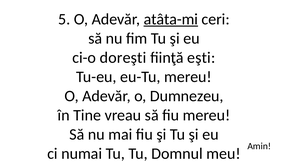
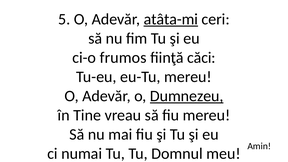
doreşti: doreşti -> frumos
eşti: eşti -> căci
Dumnezeu underline: none -> present
